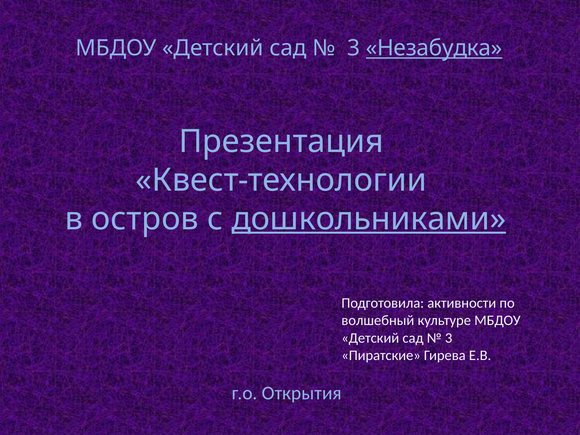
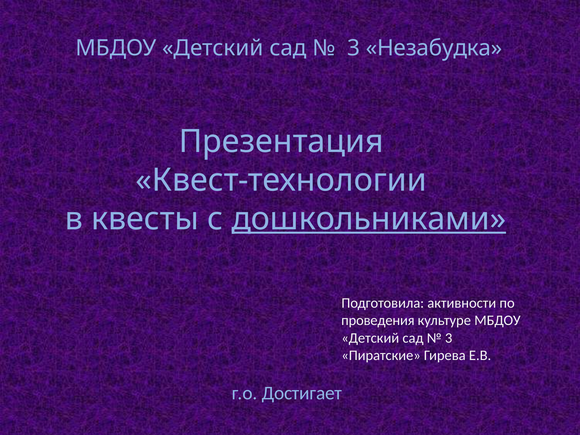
Незабудка underline: present -> none
остров: остров -> квесты
волшебный: волшебный -> проведения
Открытия: Открытия -> Достигает
